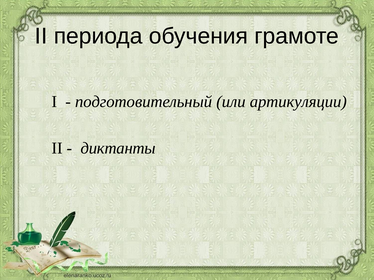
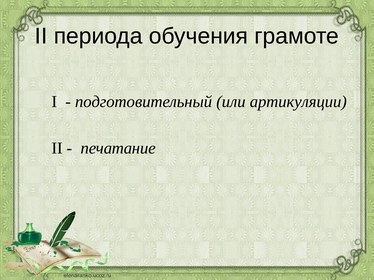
диктанты: диктанты -> печатание
